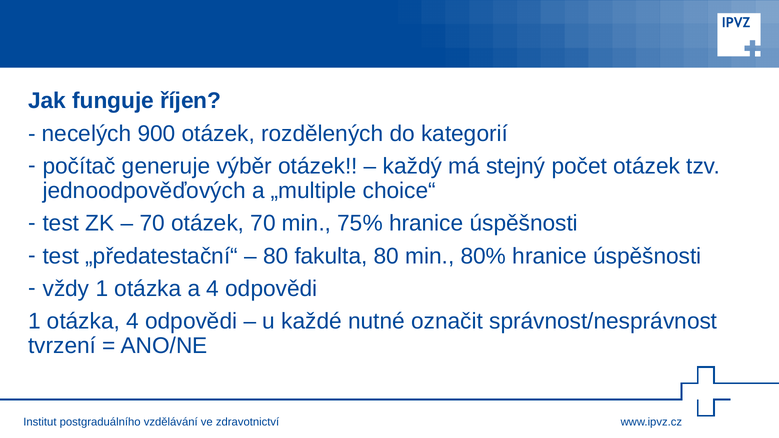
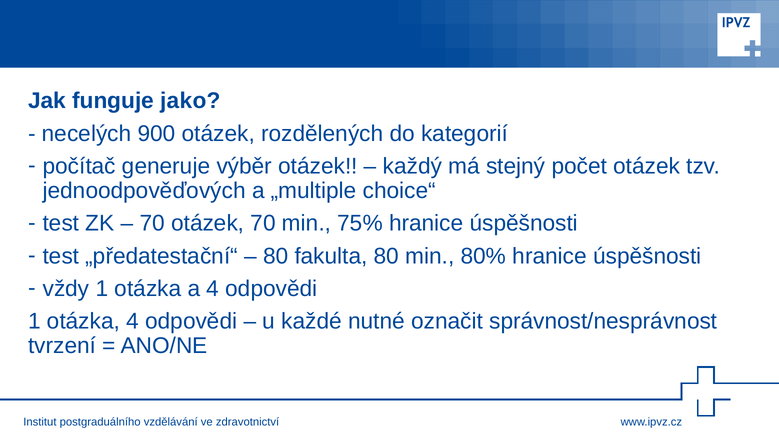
říjen: říjen -> jako
